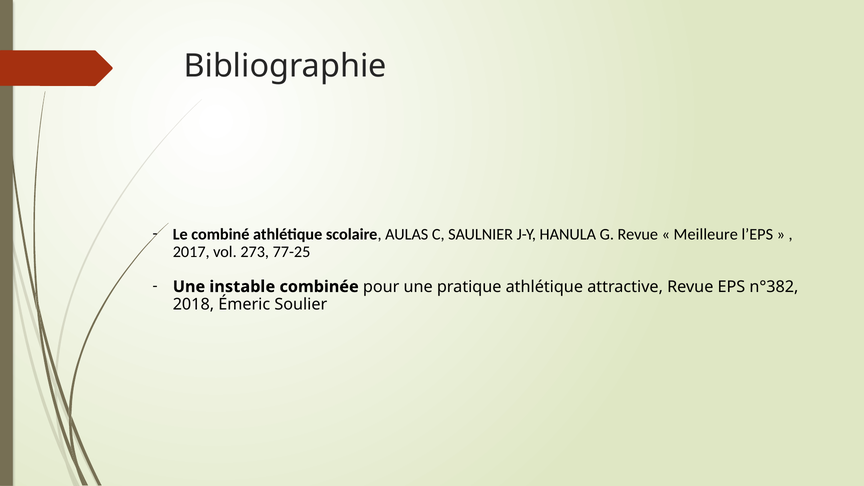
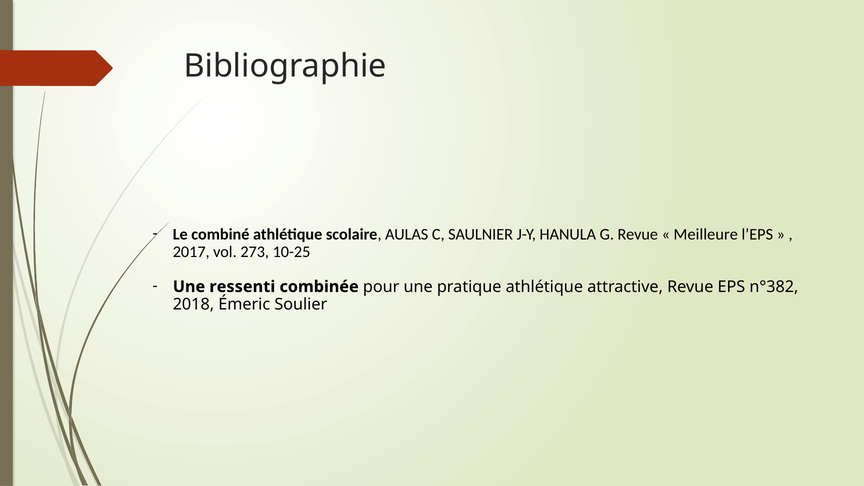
77-25: 77-25 -> 10-25
instable: instable -> ressenti
